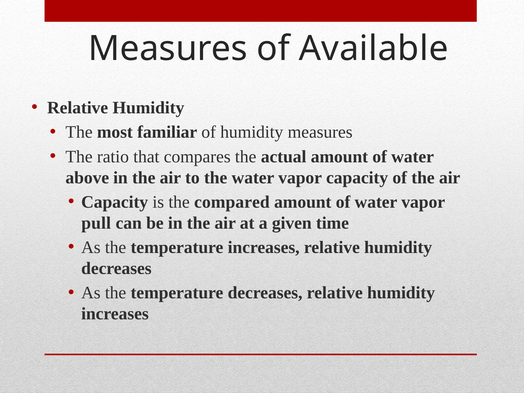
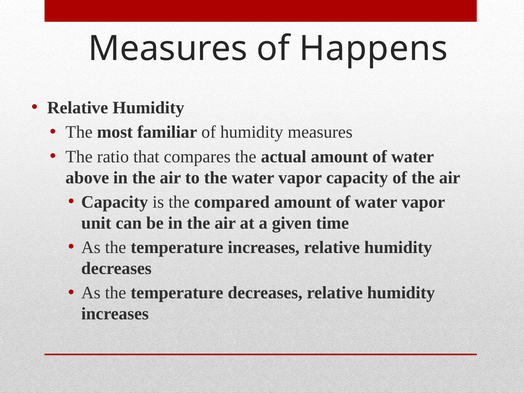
Available: Available -> Happens
pull: pull -> unit
